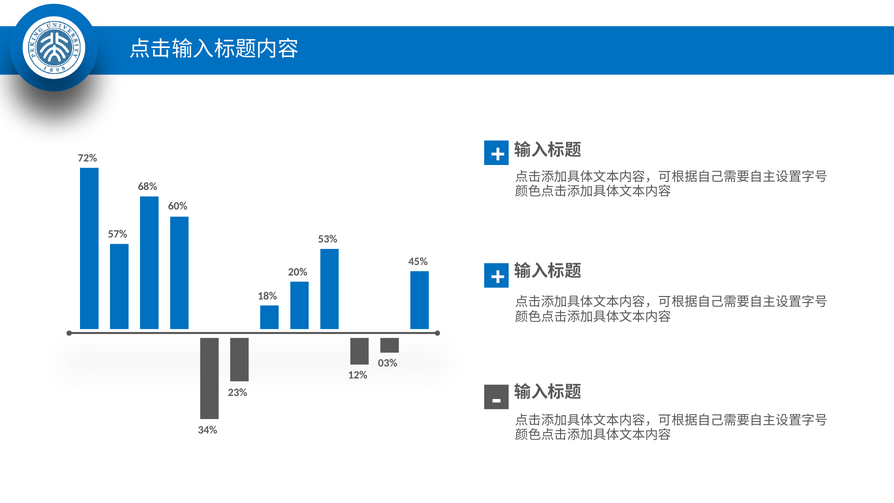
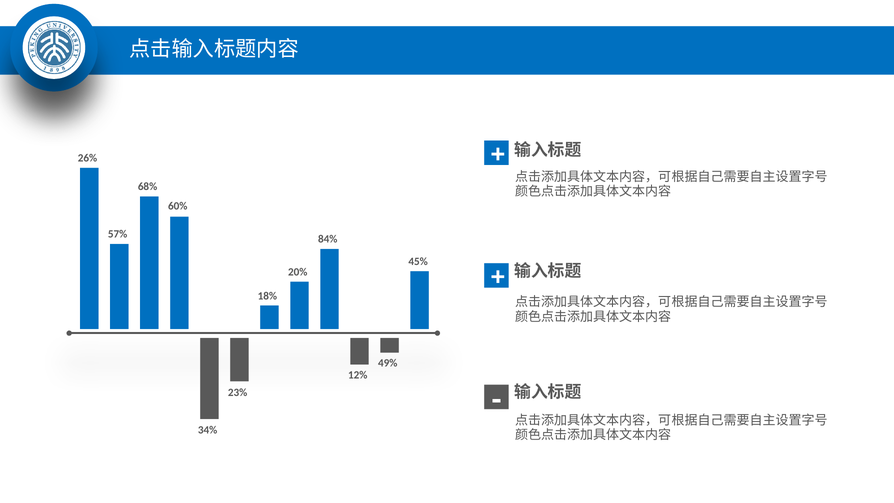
72%: 72% -> 26%
53%: 53% -> 84%
03%: 03% -> 49%
